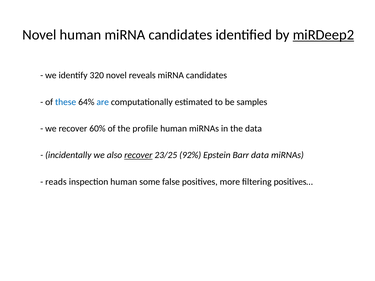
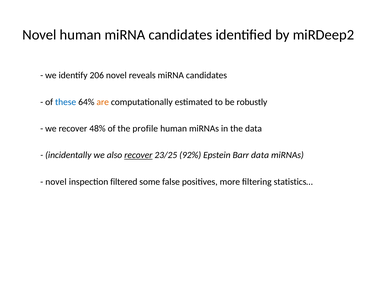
miRDeep2 underline: present -> none
320: 320 -> 206
are colour: blue -> orange
samples: samples -> robustly
60%: 60% -> 48%
reads at (56, 182): reads -> novel
inspection human: human -> filtered
positives…: positives… -> statistics…
